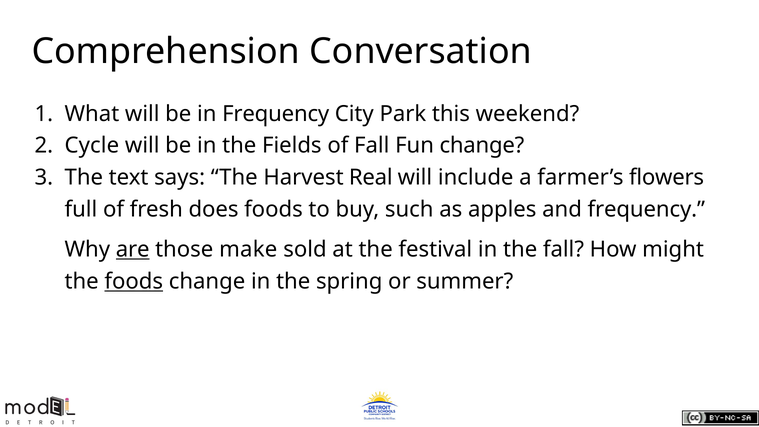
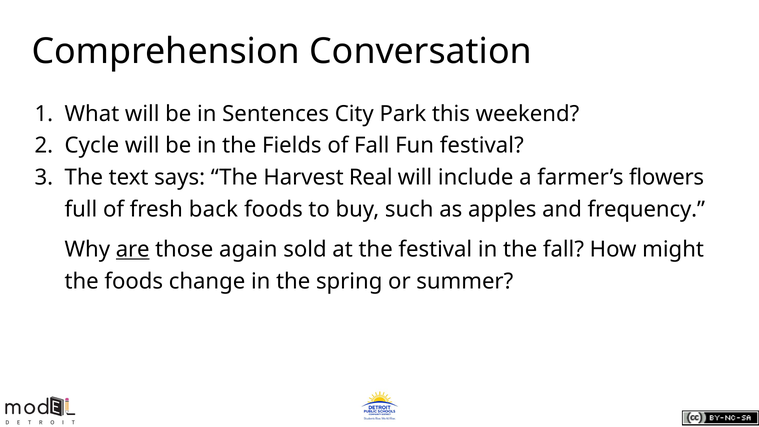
in Frequency: Frequency -> Sentences
Fun change: change -> festival
does: does -> back
make: make -> again
foods at (134, 281) underline: present -> none
